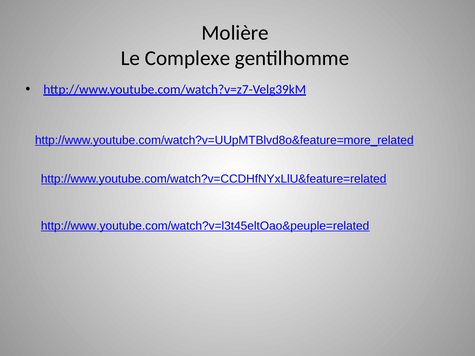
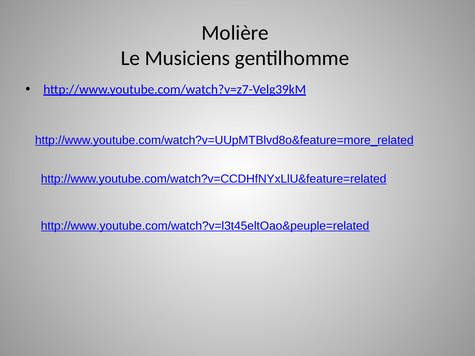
Complexe: Complexe -> Musiciens
